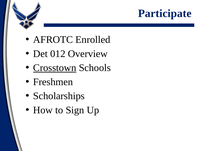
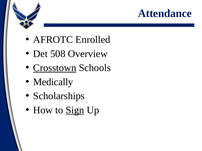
Participate: Participate -> Attendance
012: 012 -> 508
Freshmen: Freshmen -> Medically
Sign underline: none -> present
